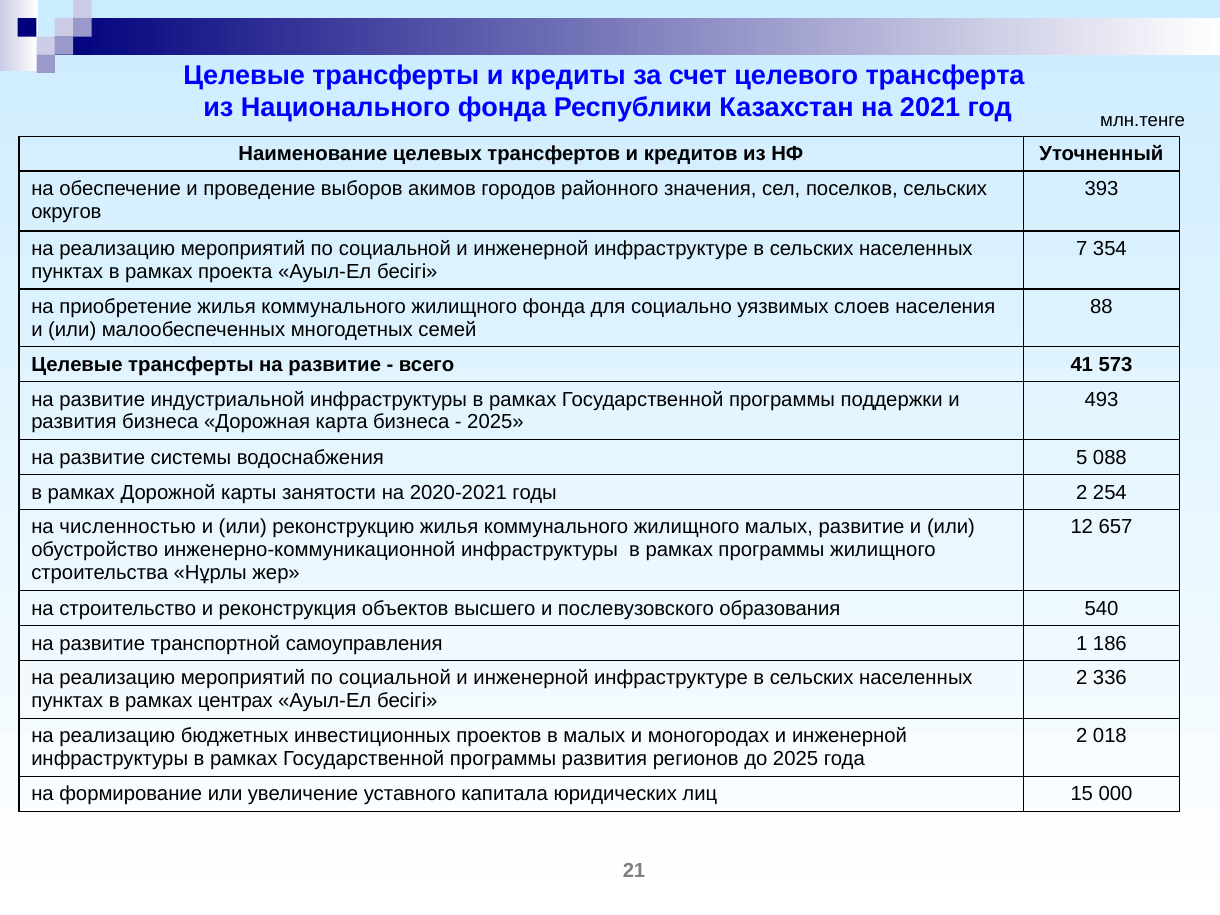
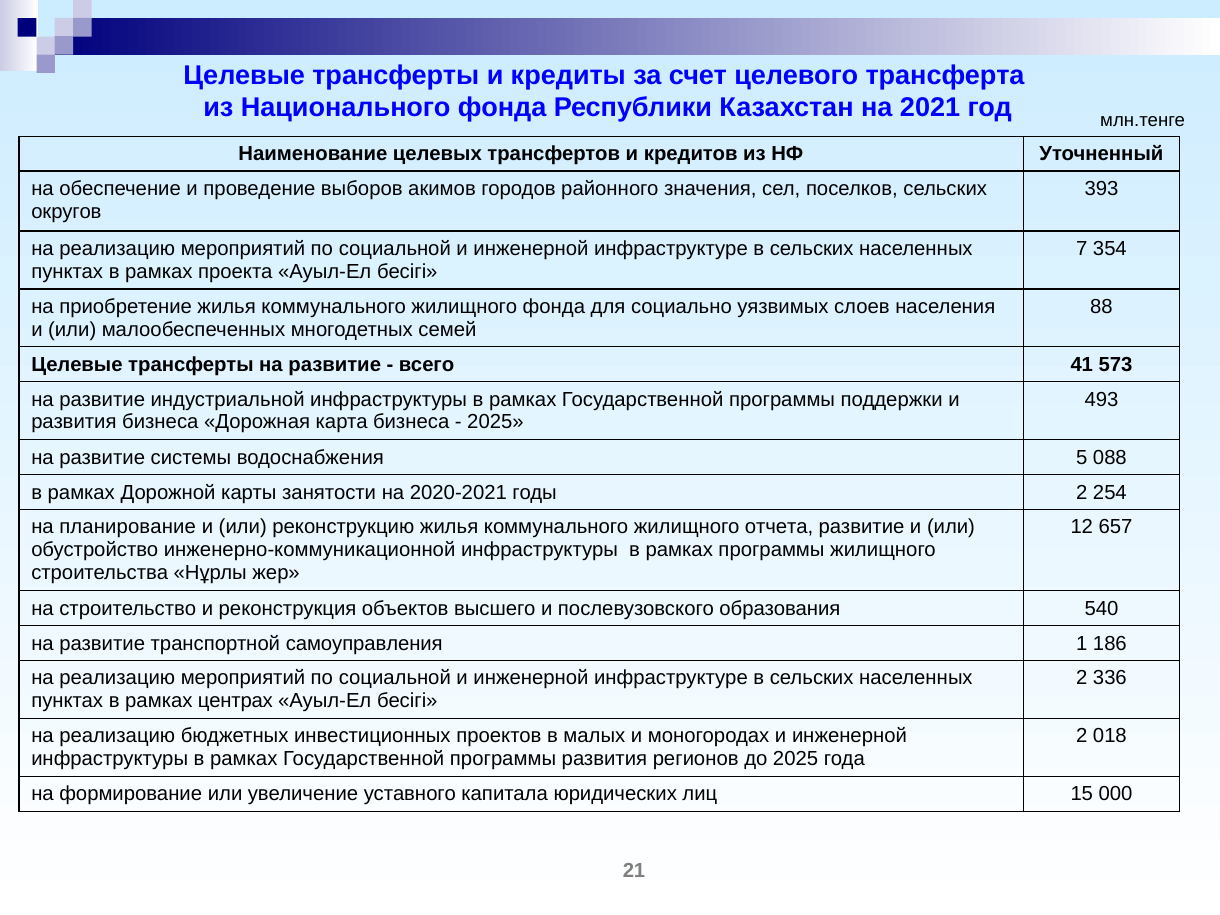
численностью: численностью -> планирование
жилищного малых: малых -> отчета
